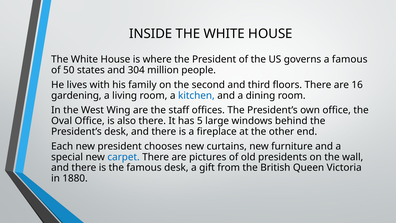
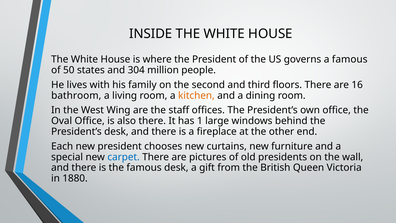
gardening: gardening -> bathroom
kitchen colour: blue -> orange
5: 5 -> 1
